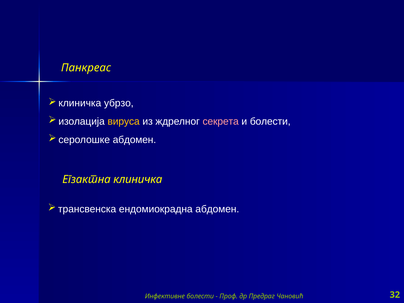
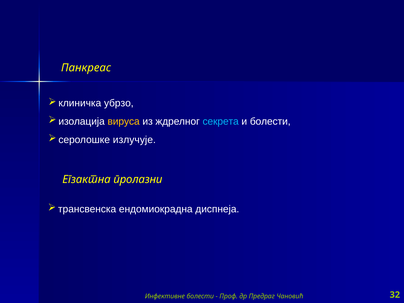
секрета colour: pink -> light blue
абдомен at (134, 140): абдомен -> излучује
клиничка: клиничка -> пролазни
ендомиокрадна абдомен: абдомен -> диспнеја
